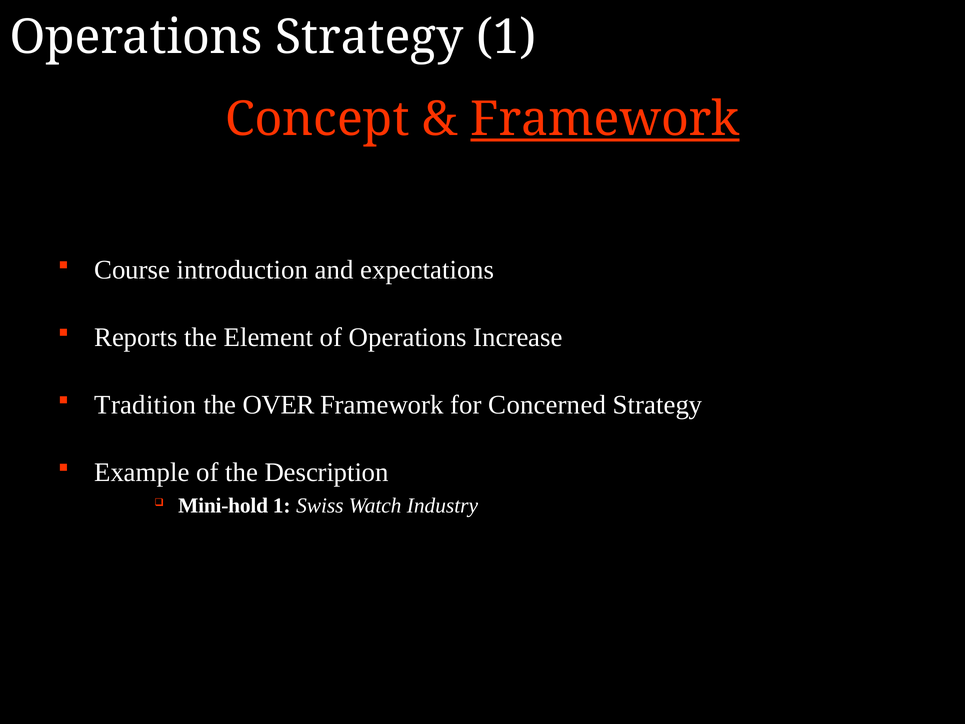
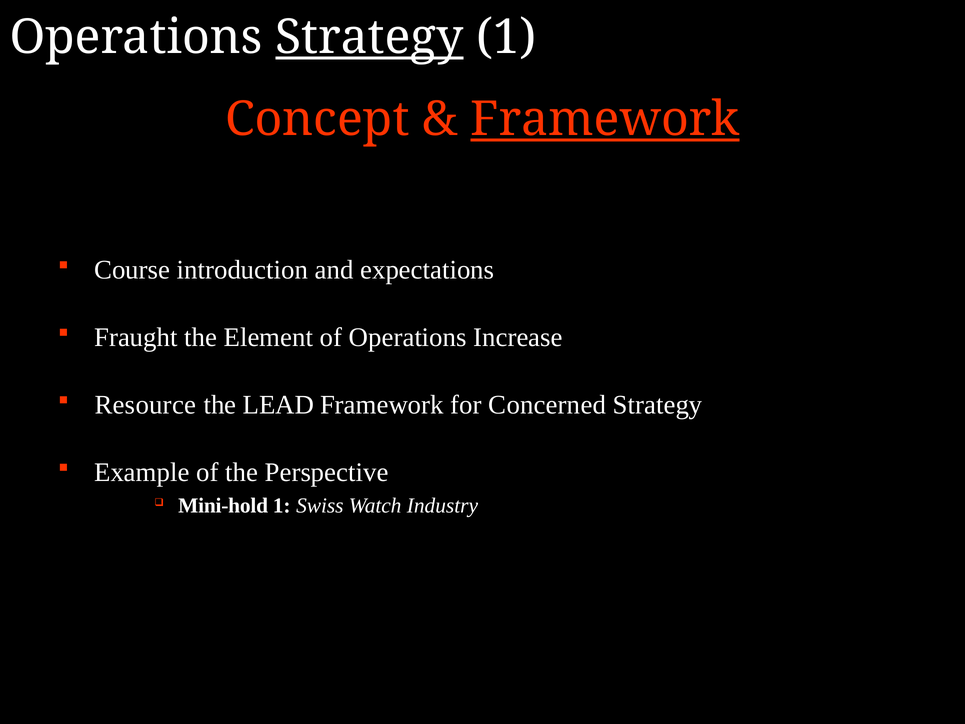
Strategy at (369, 37) underline: none -> present
Reports: Reports -> Fraught
Tradition: Tradition -> Resource
OVER: OVER -> LEAD
Description: Description -> Perspective
